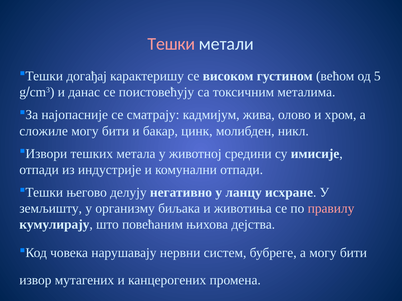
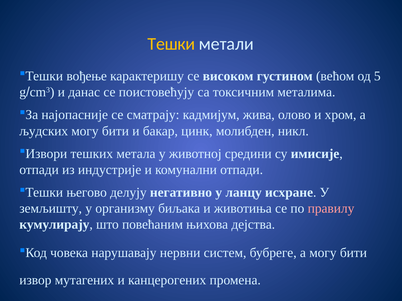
Тешки colour: pink -> yellow
догађај: догађај -> вођење
сложиле: сложиле -> људских
